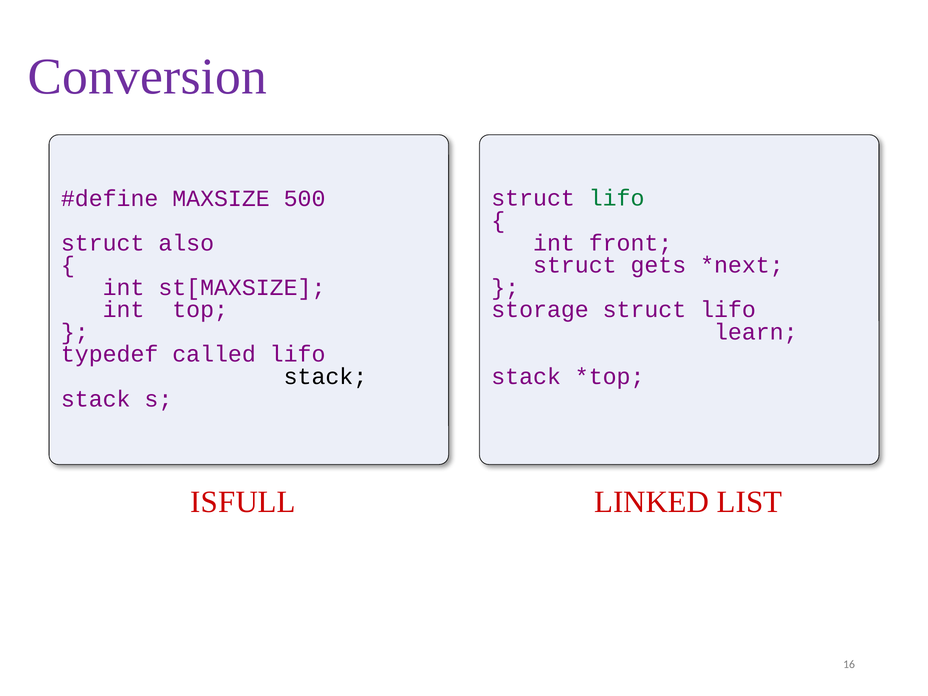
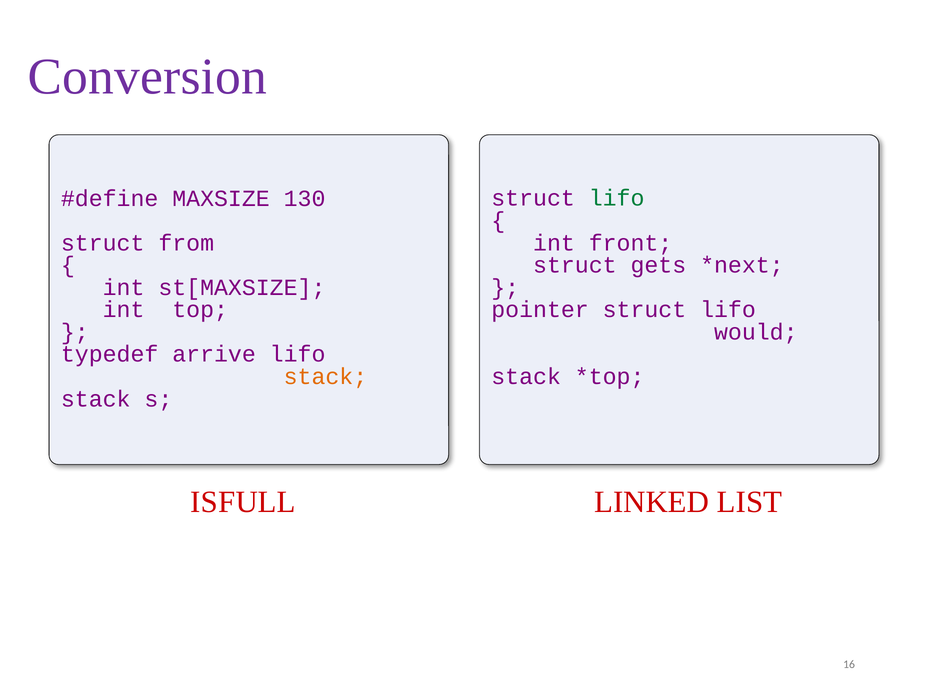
500: 500 -> 130
also: also -> from
storage: storage -> pointer
learn: learn -> would
called: called -> arrive
stack at (325, 377) colour: black -> orange
